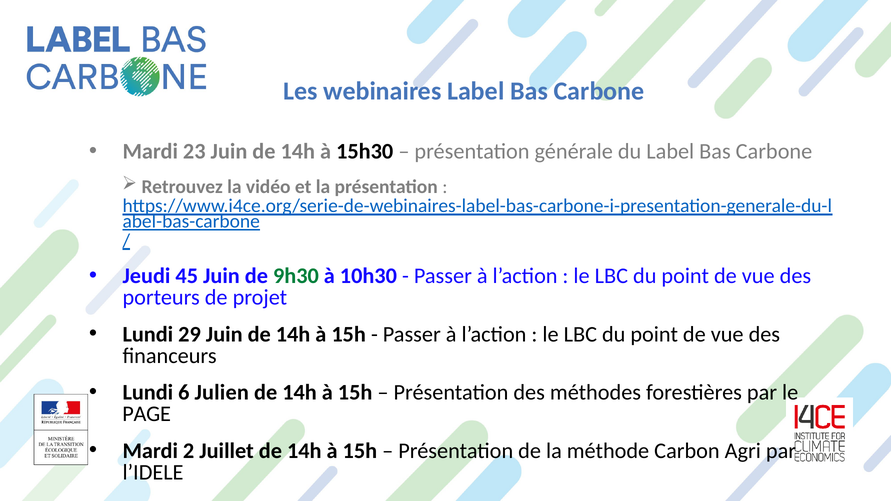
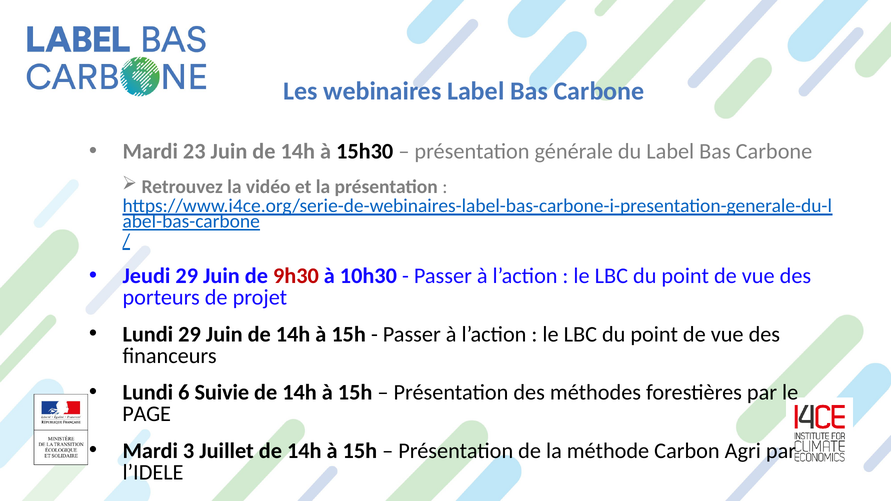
Jeudi 45: 45 -> 29
9h30 colour: green -> red
Julien: Julien -> Suivie
2: 2 -> 3
